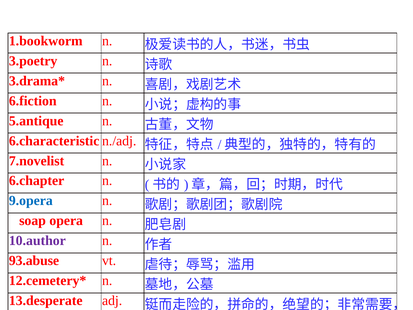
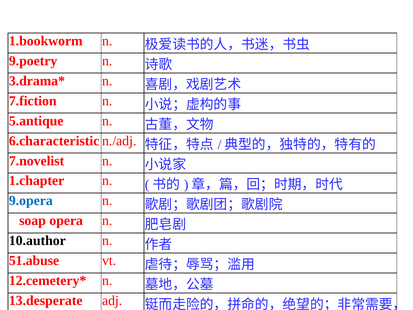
3.poetry: 3.poetry -> 9.poetry
6.fiction: 6.fiction -> 7.fiction
6.chapter: 6.chapter -> 1.chapter
10.author colour: purple -> black
93.abuse: 93.abuse -> 51.abuse
